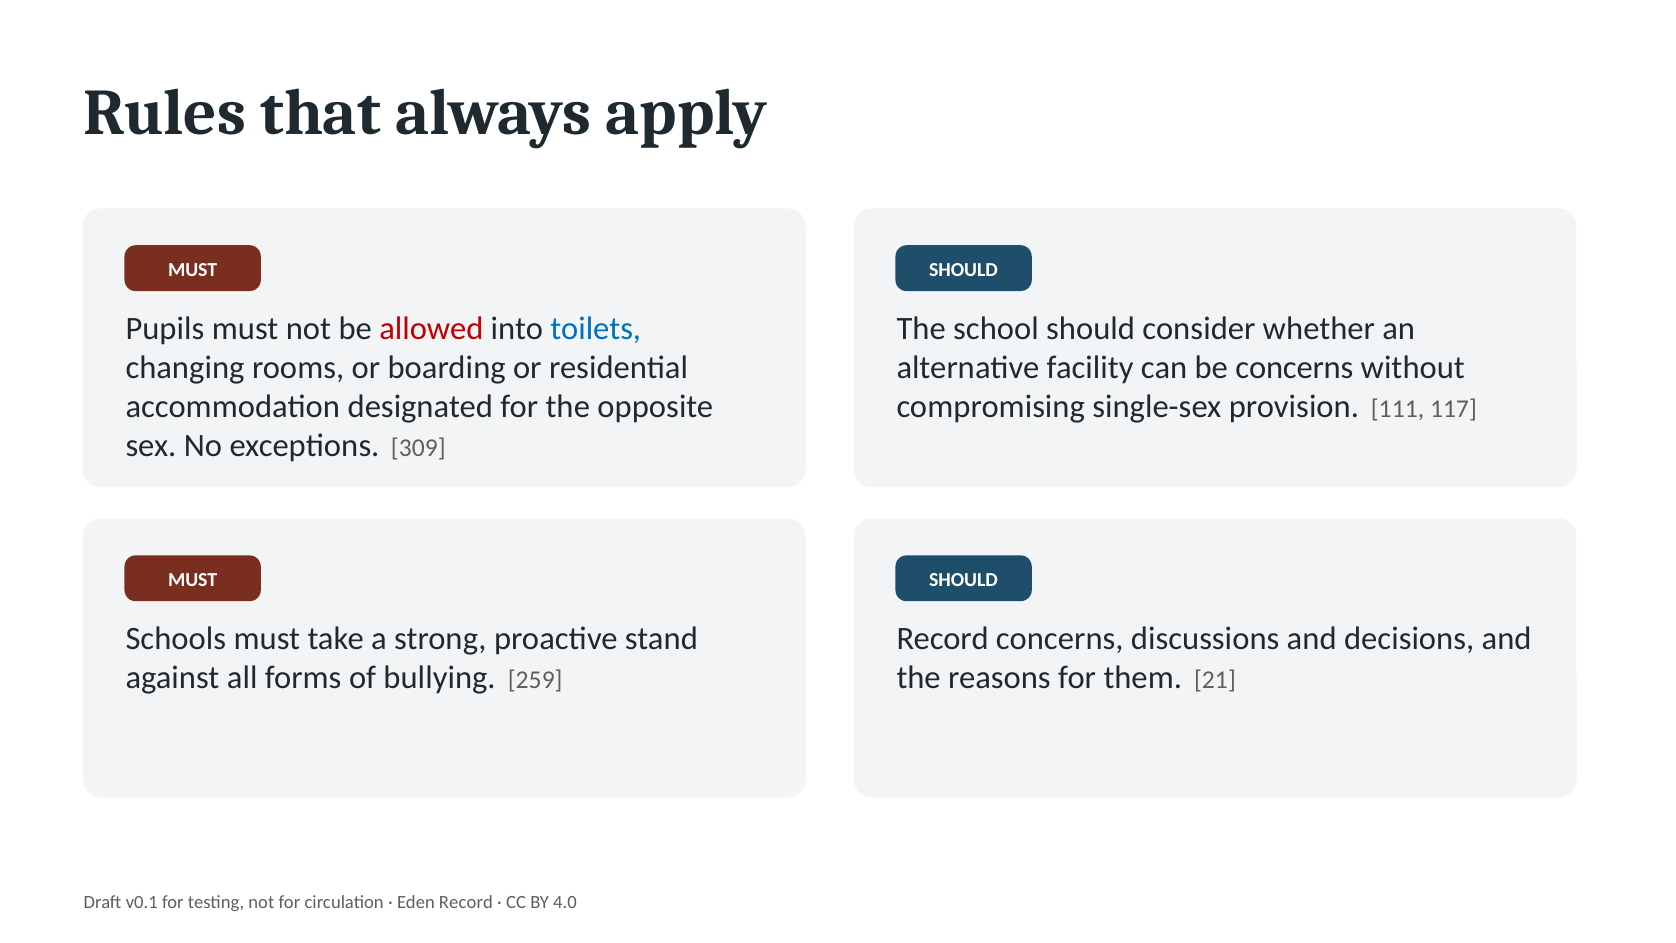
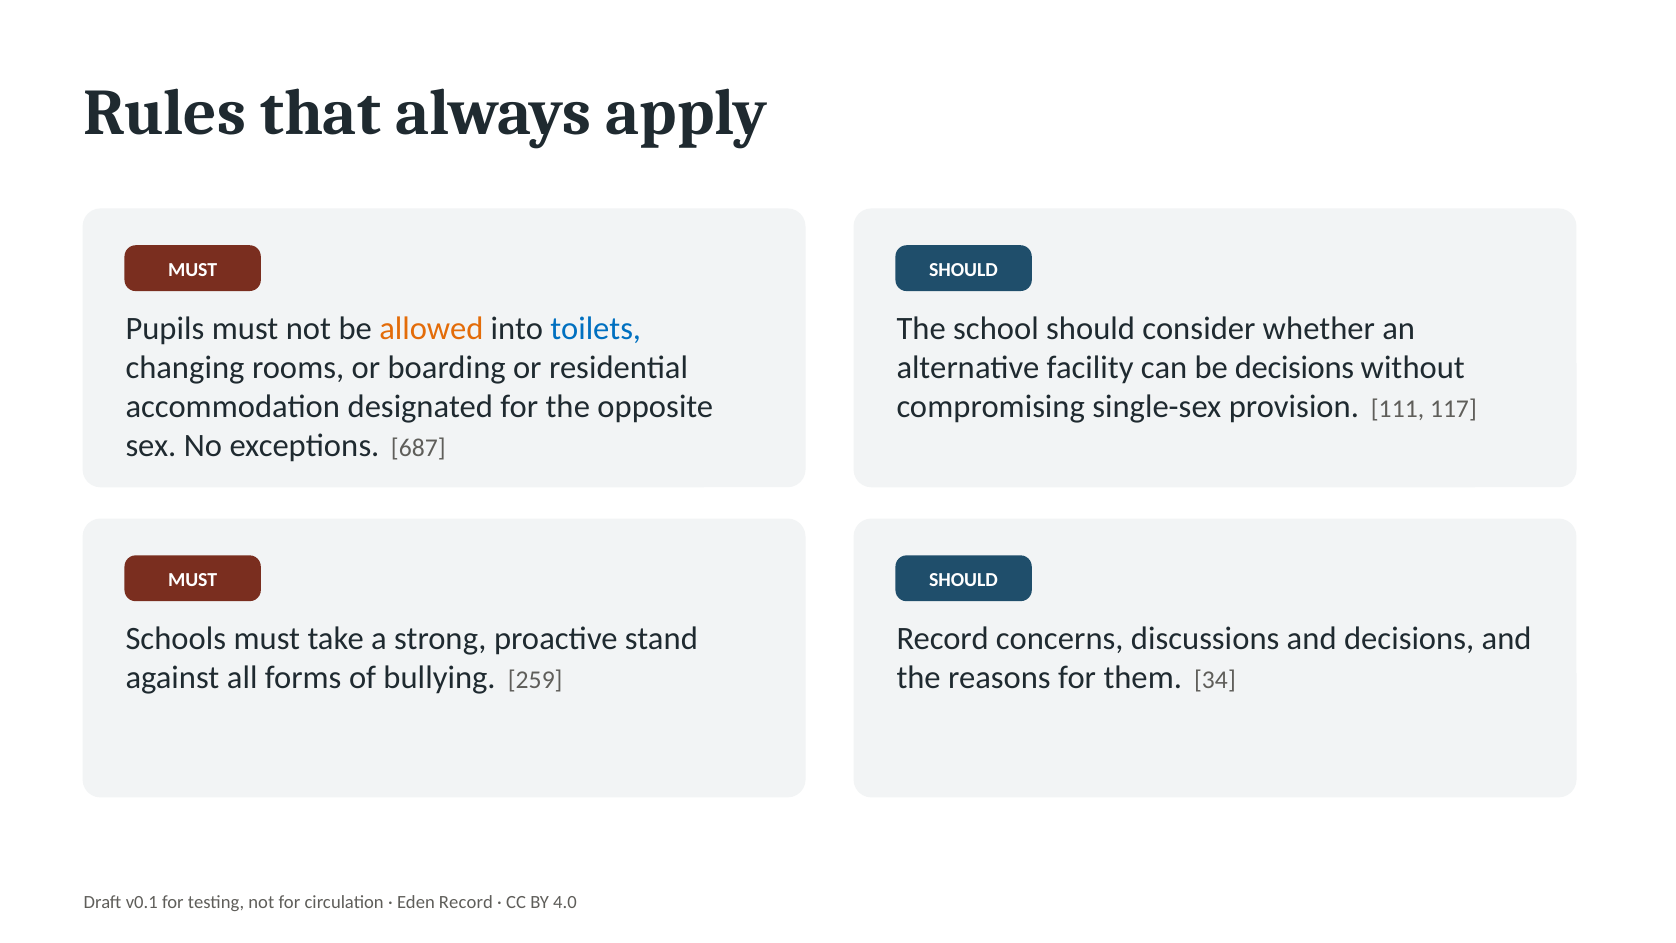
allowed colour: red -> orange
be concerns: concerns -> decisions
309: 309 -> 687
21: 21 -> 34
